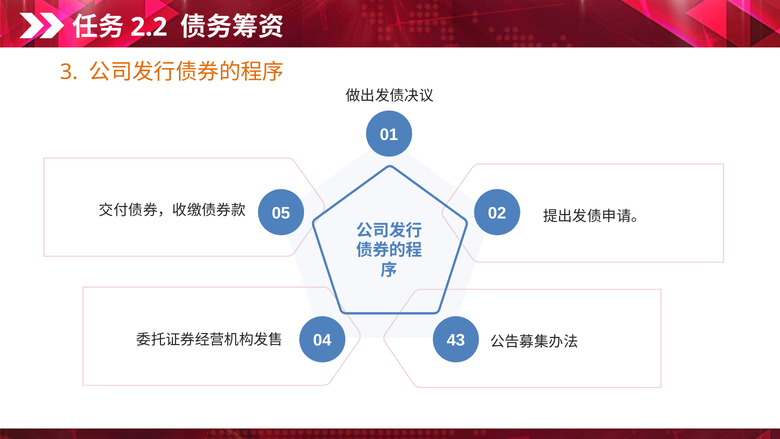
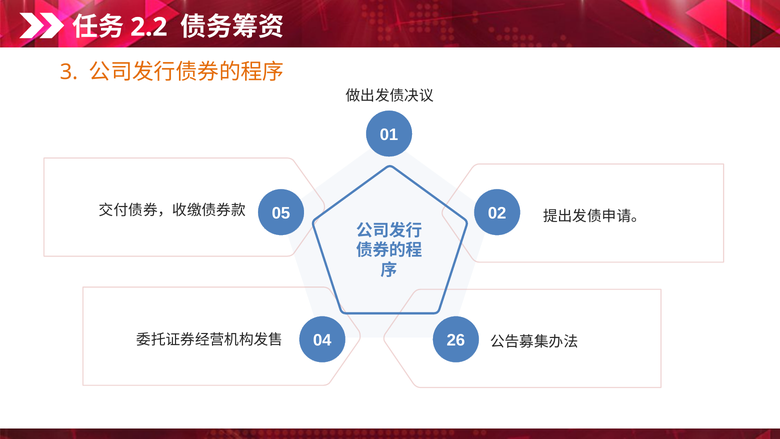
43: 43 -> 26
